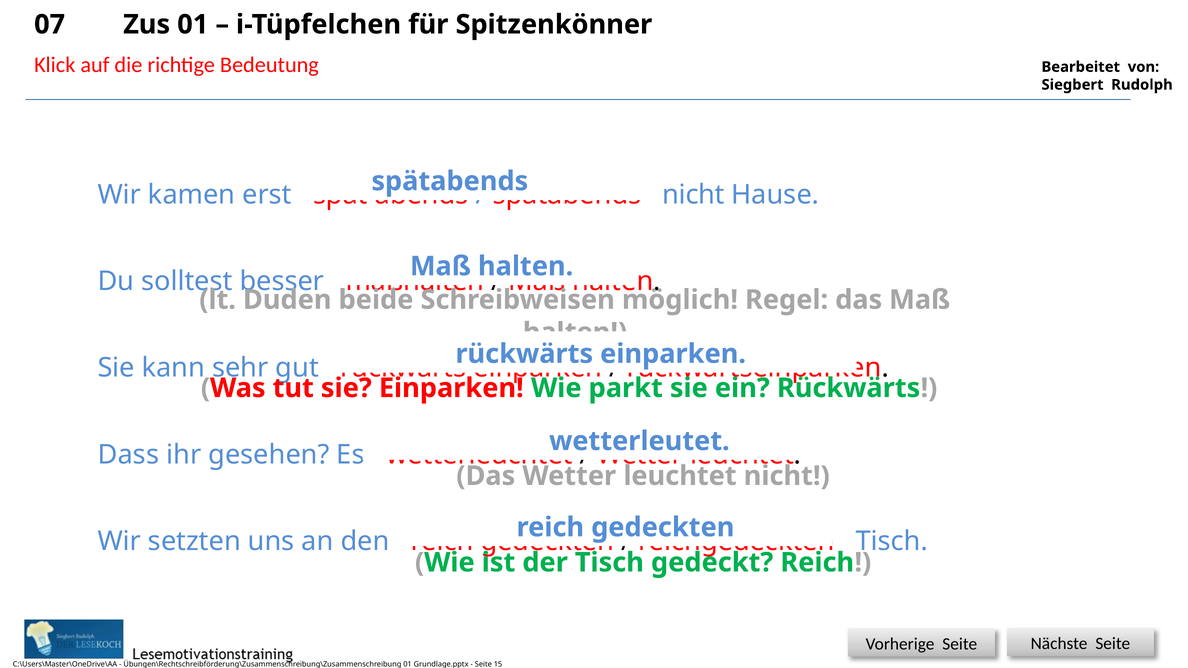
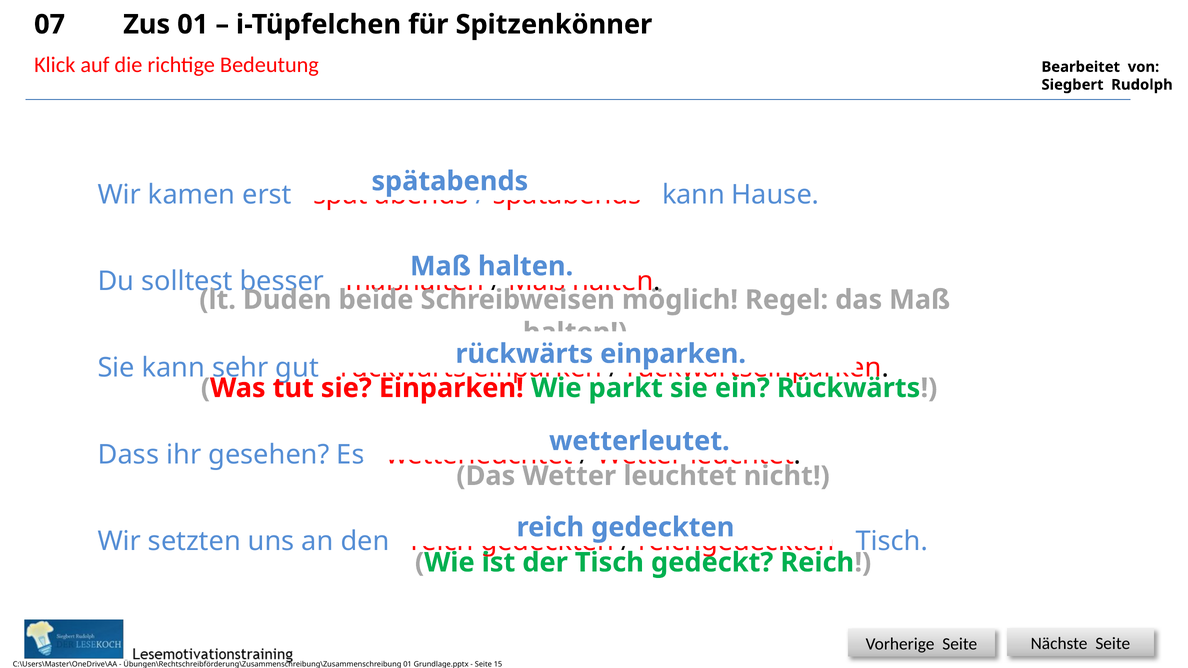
nicht at (694, 195): nicht -> kann
